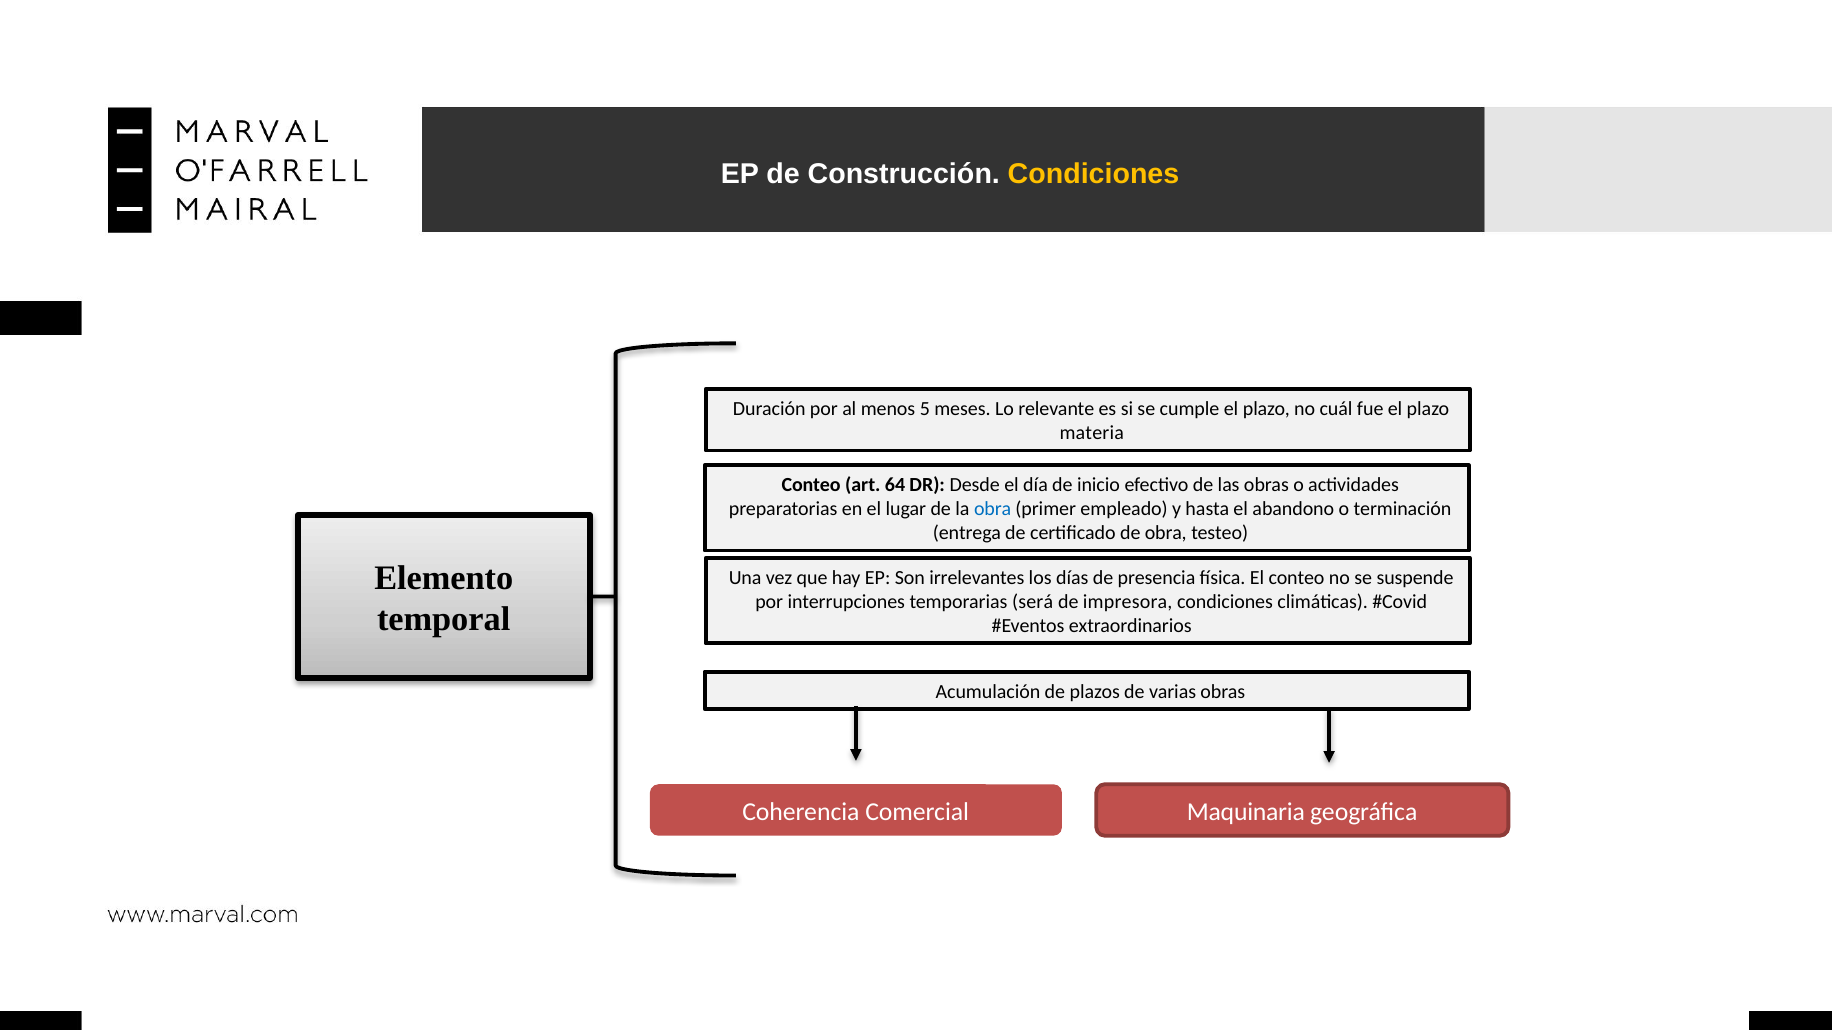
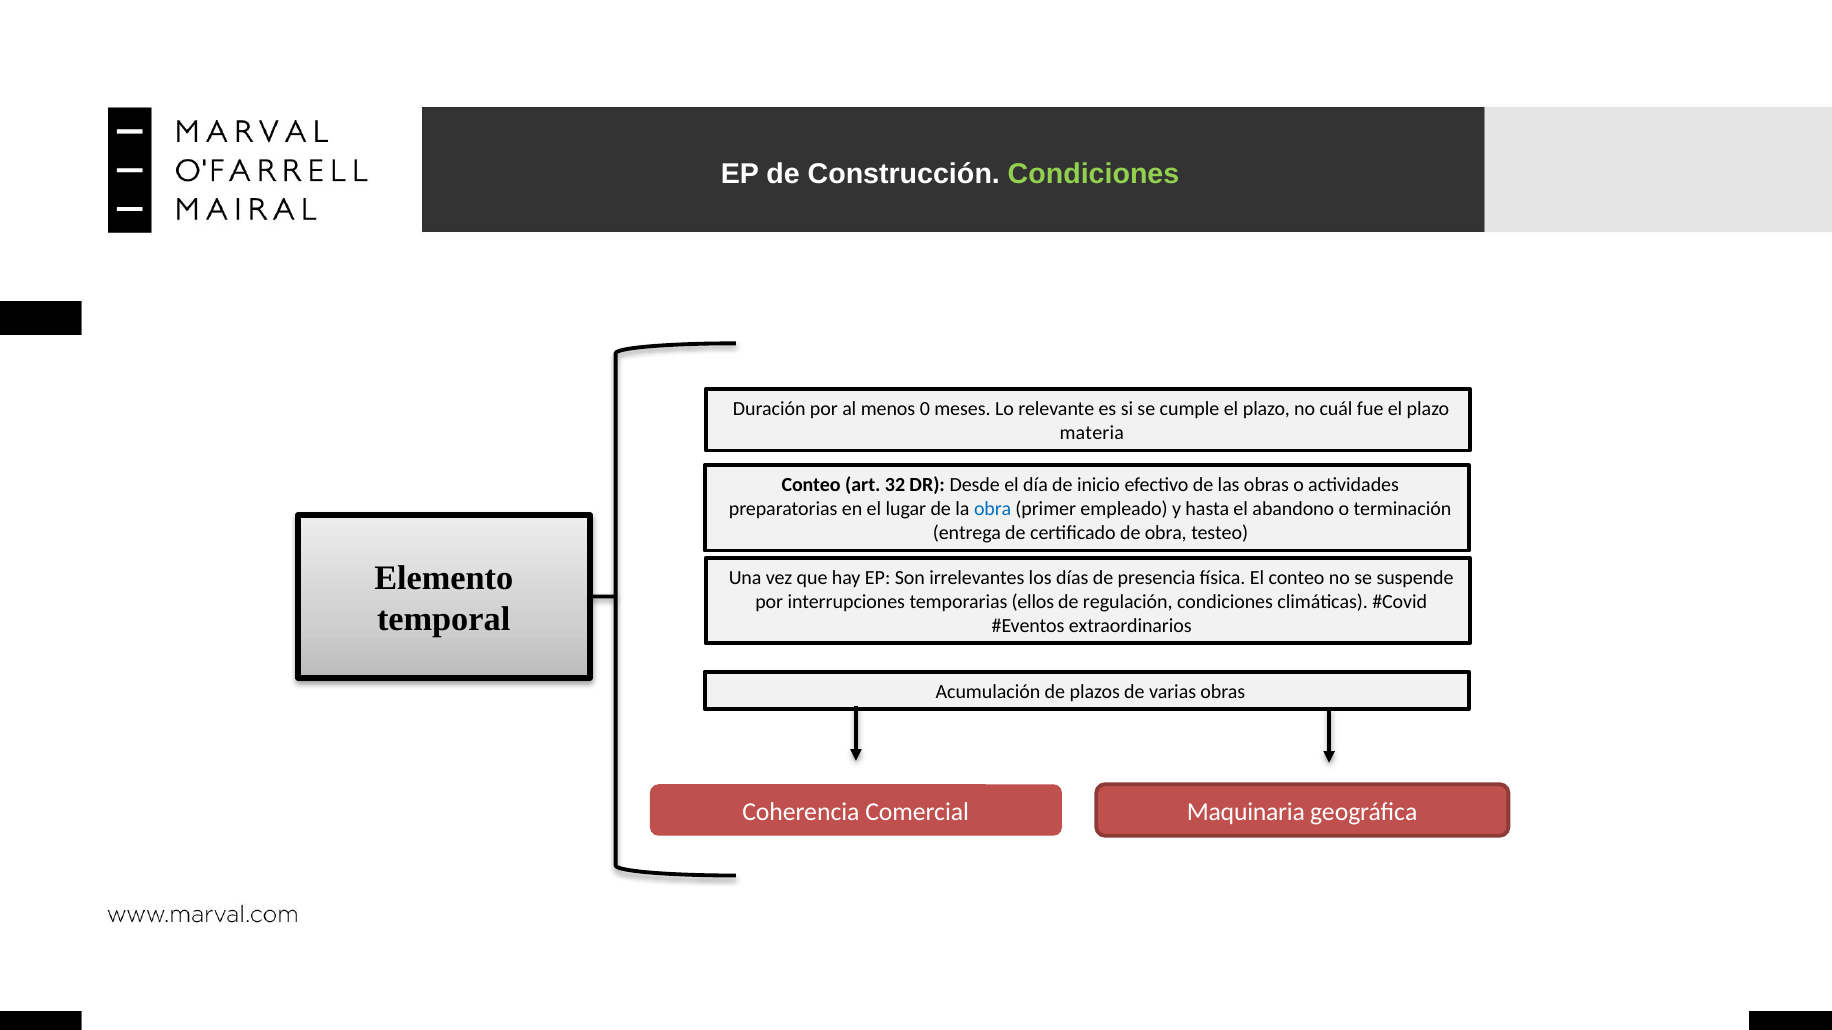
Condiciones at (1094, 174) colour: yellow -> light green
5: 5 -> 0
64: 64 -> 32
será: será -> ellos
impresora: impresora -> regulación
